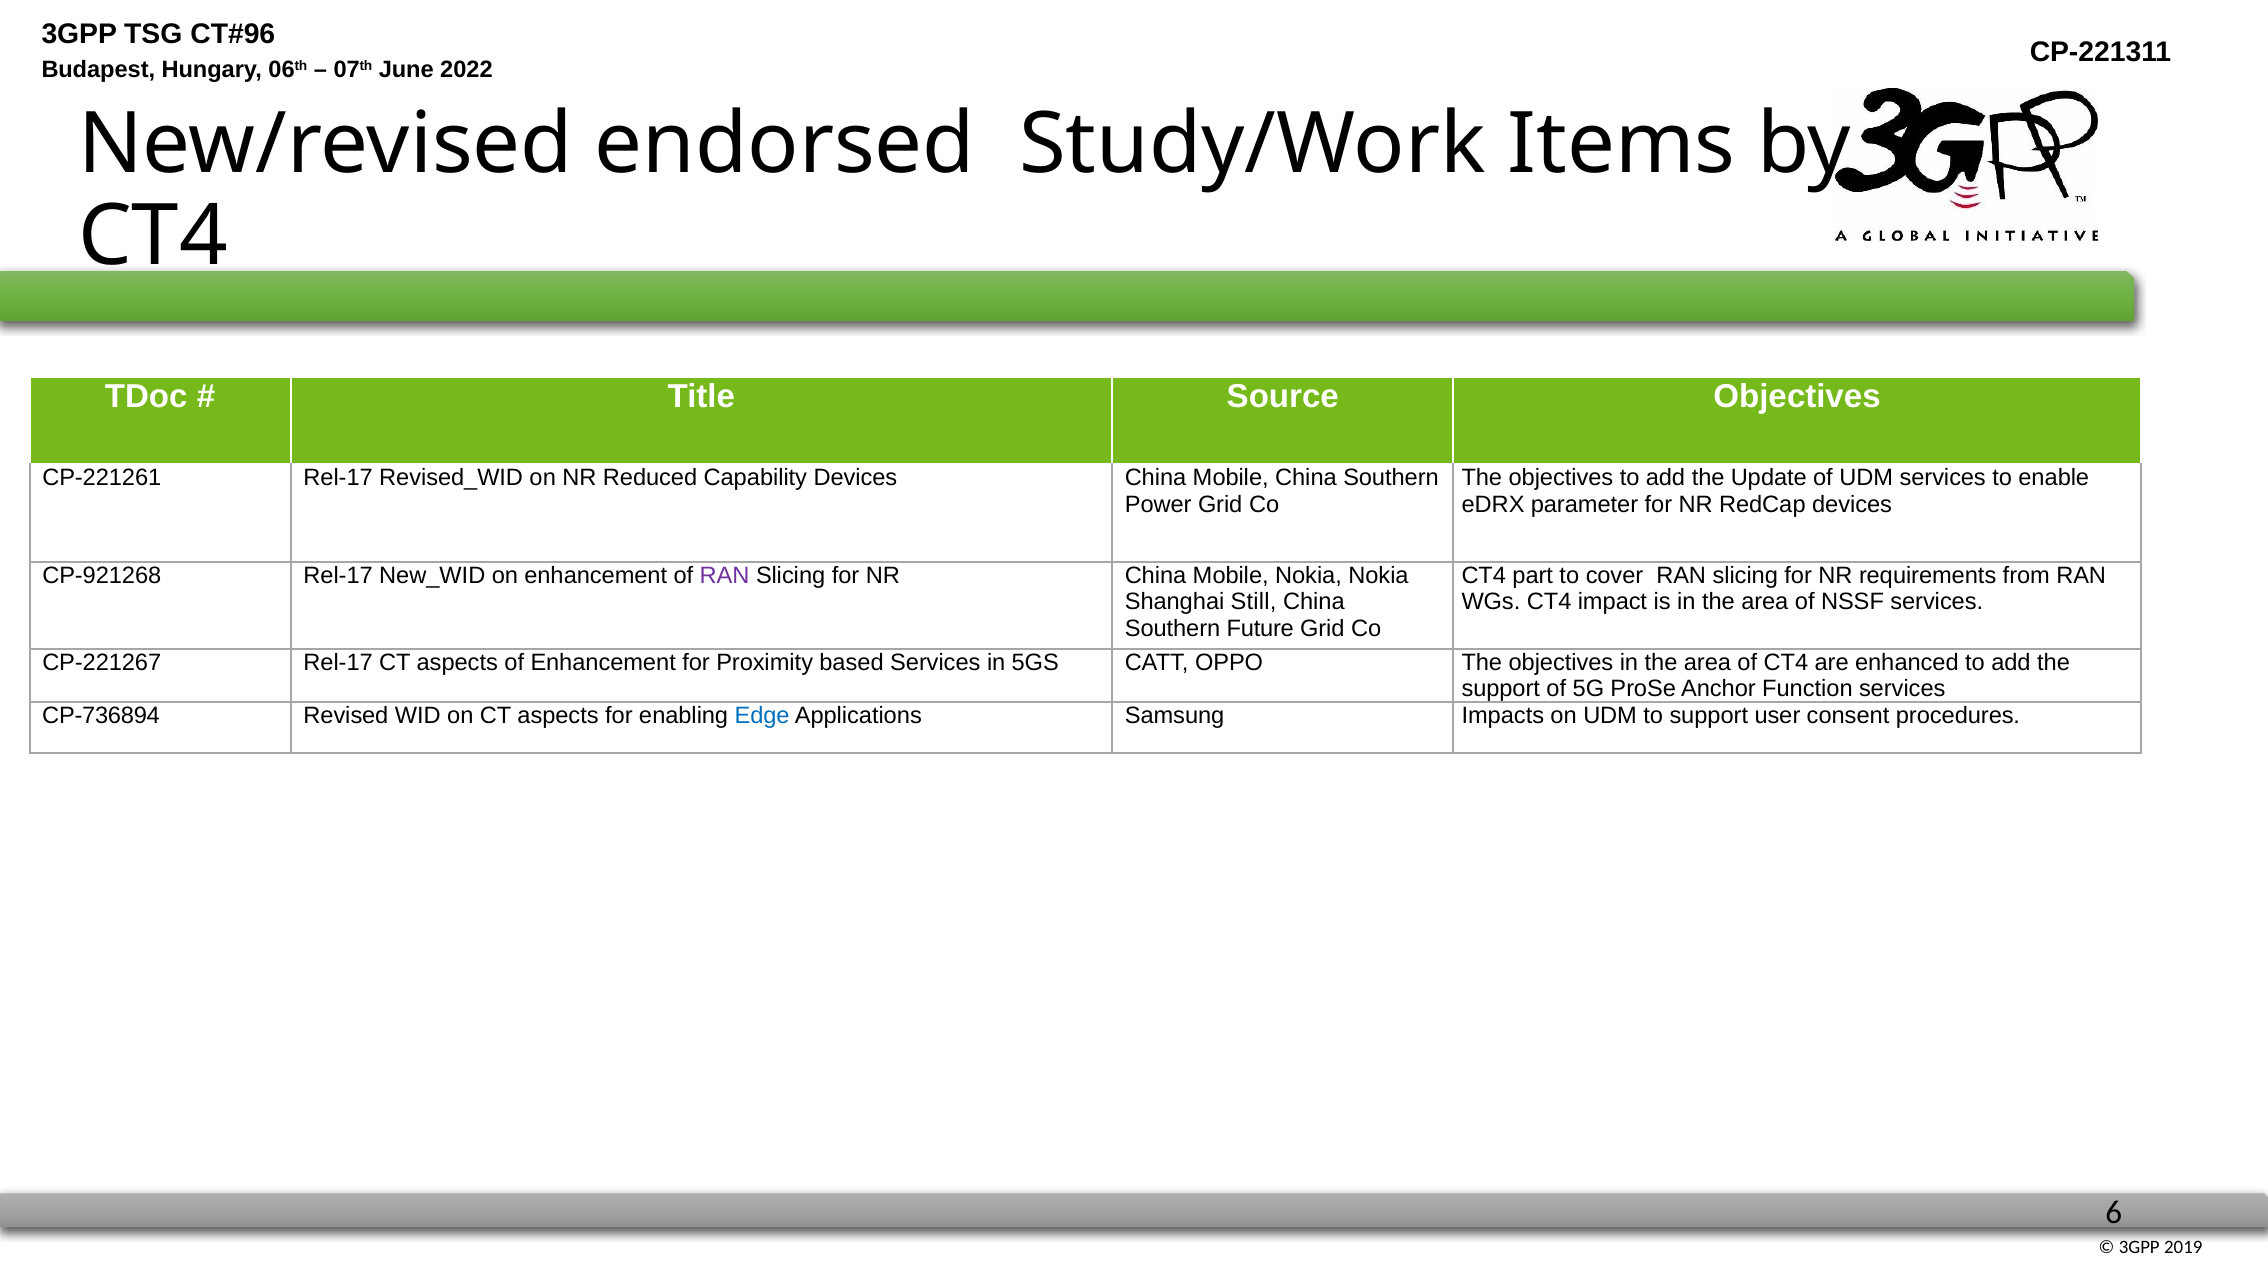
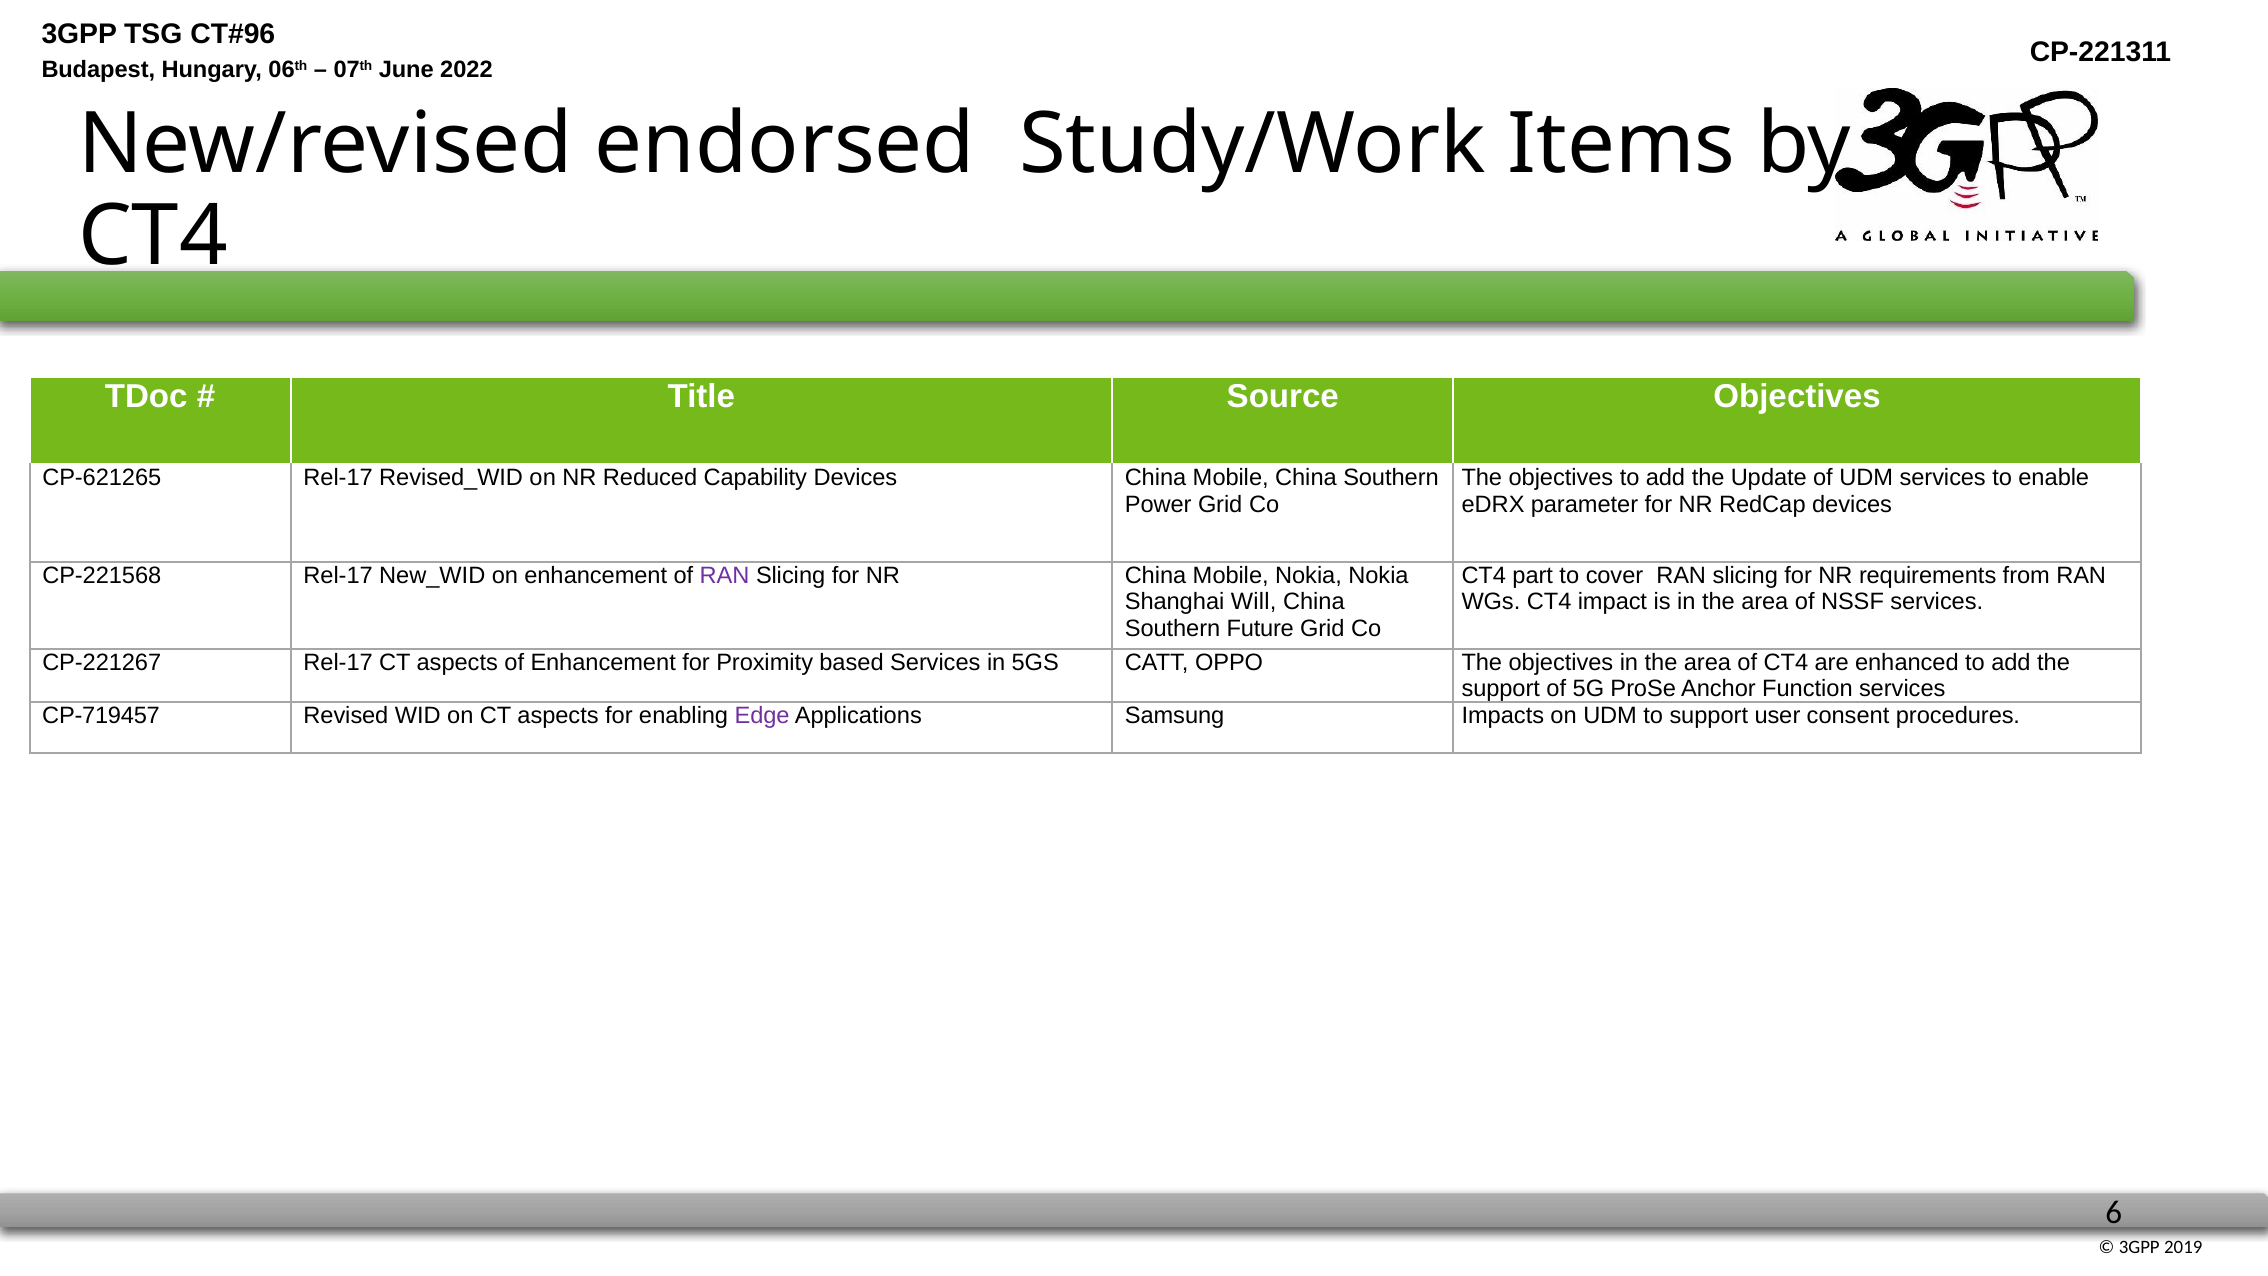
CP-221261: CP-221261 -> CP-621265
CP-921268: CP-921268 -> CP-221568
Still: Still -> Will
CP-736894: CP-736894 -> CP-719457
Edge colour: blue -> purple
